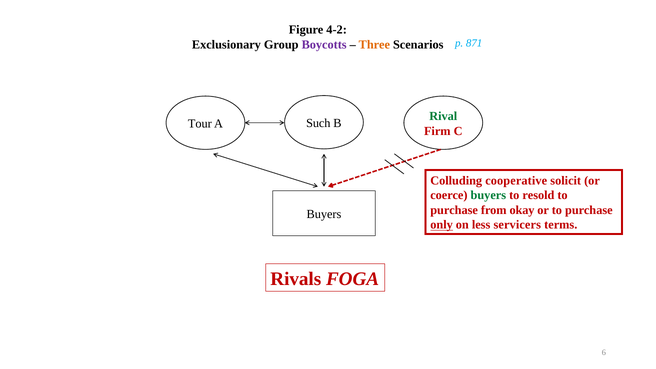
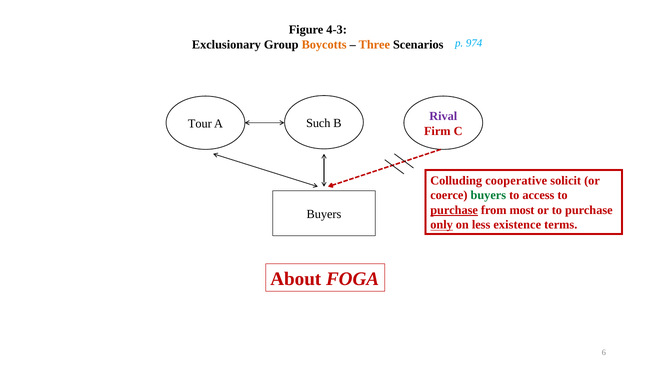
4-2: 4-2 -> 4-3
Boycotts colour: purple -> orange
871: 871 -> 974
Rival colour: green -> purple
resold: resold -> access
purchase at (454, 210) underline: none -> present
okay: okay -> most
servicers: servicers -> existence
Rivals: Rivals -> About
